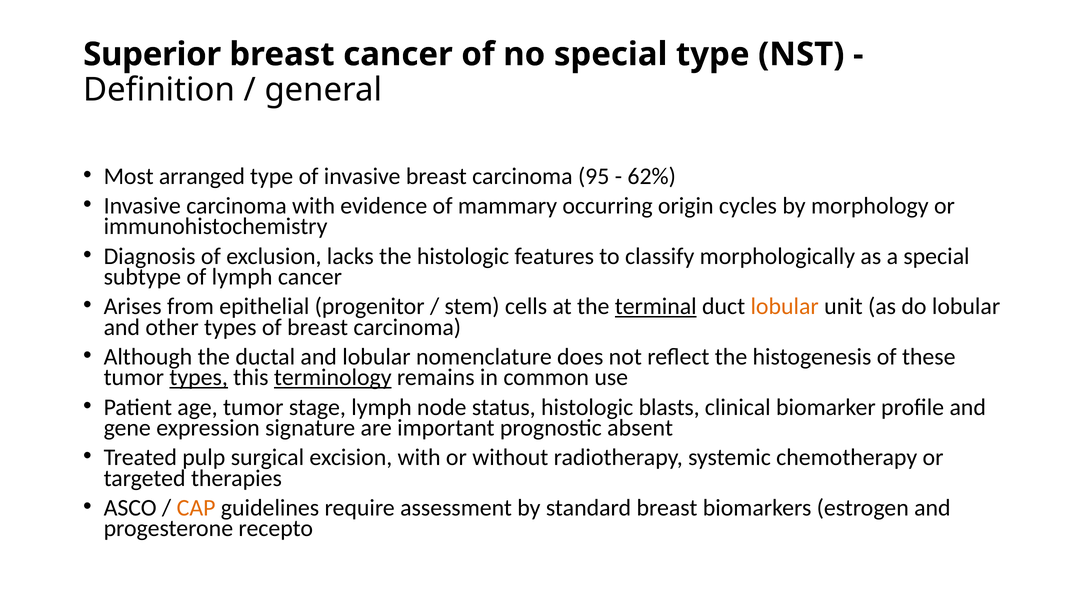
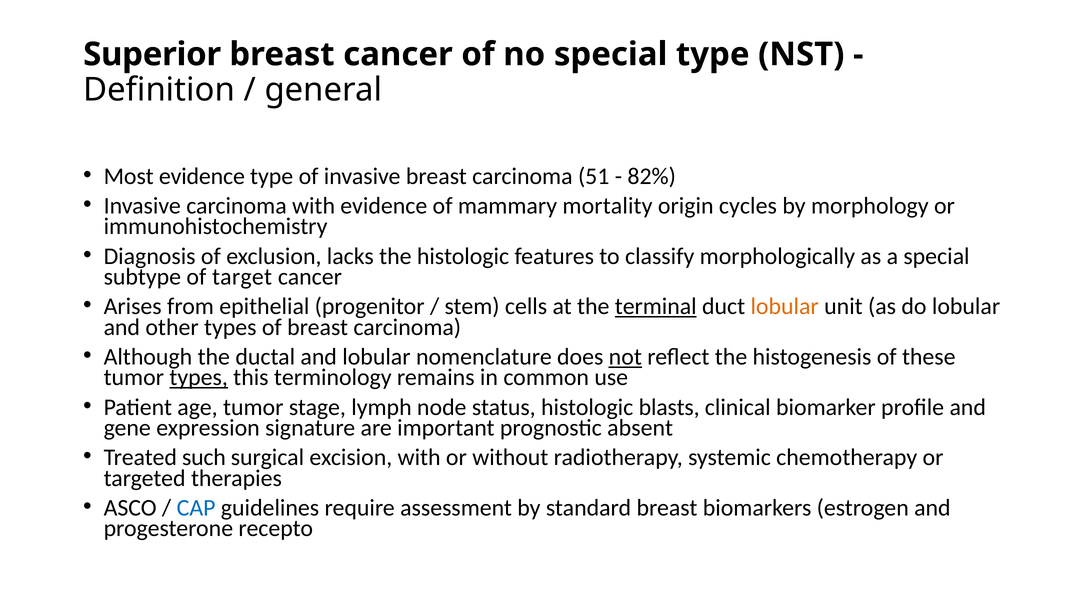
Most arranged: arranged -> evidence
95: 95 -> 51
62%: 62% -> 82%
occurring: occurring -> mortality
of lymph: lymph -> target
not underline: none -> present
terminology underline: present -> none
pulp: pulp -> such
CAP colour: orange -> blue
